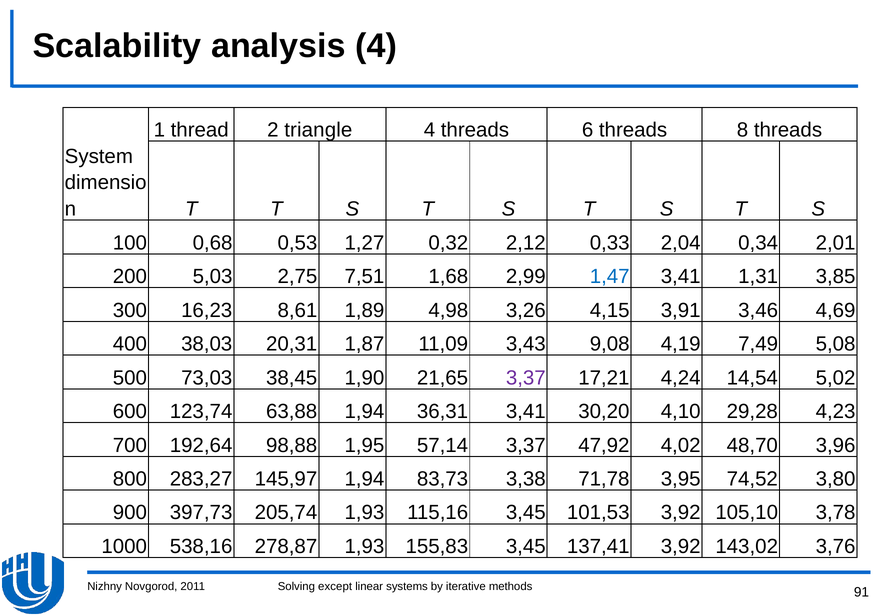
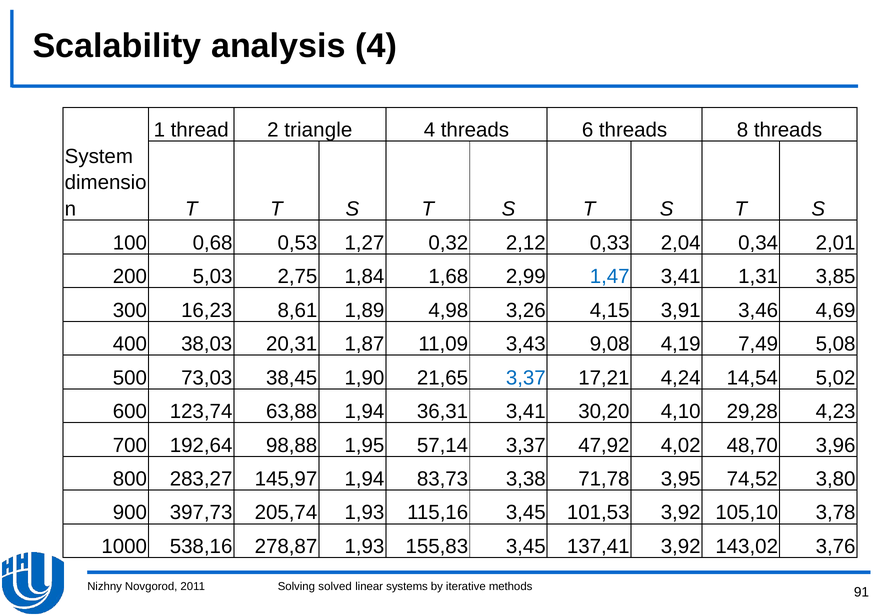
7,51: 7,51 -> 1,84
3,37 at (526, 378) colour: purple -> blue
except: except -> solved
